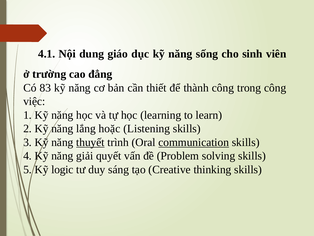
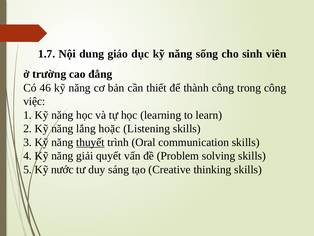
4.1: 4.1 -> 1.7
83: 83 -> 46
communication underline: present -> none
logic: logic -> nước
